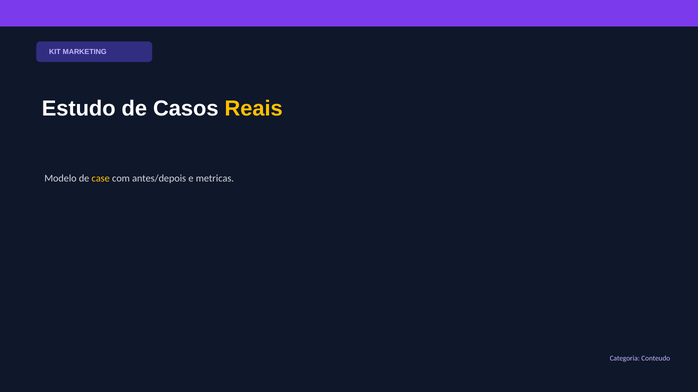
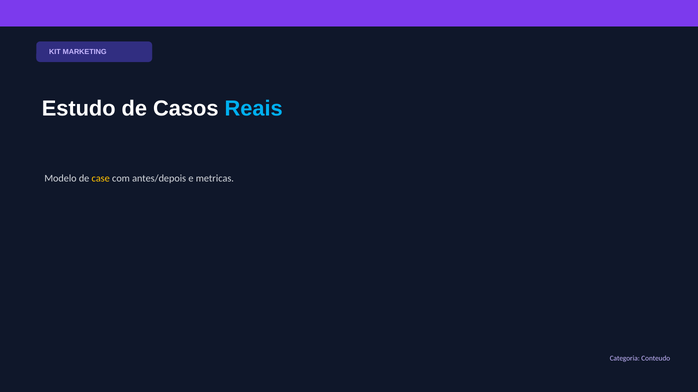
Reais colour: yellow -> light blue
